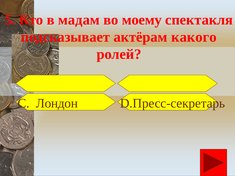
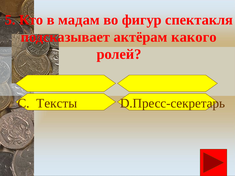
моему: моему -> фигур
Лондон: Лондон -> Тексты
